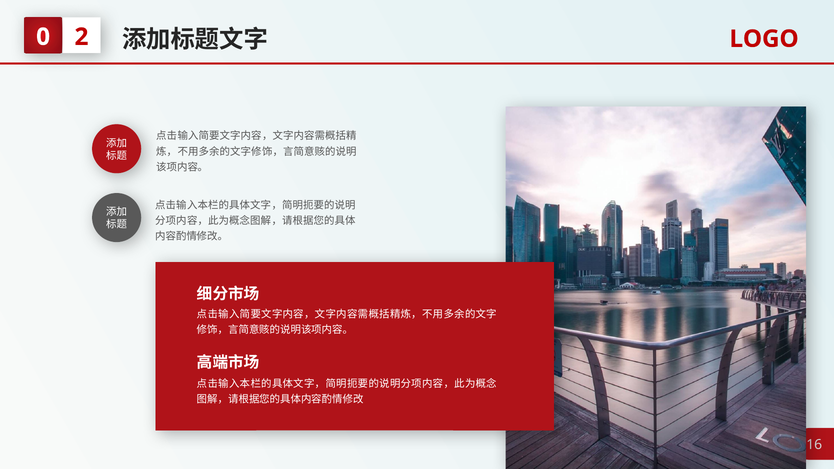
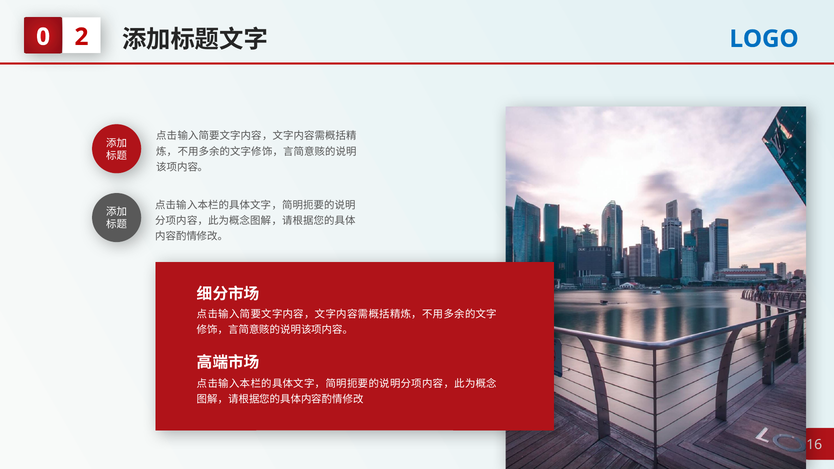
LOGO colour: red -> blue
